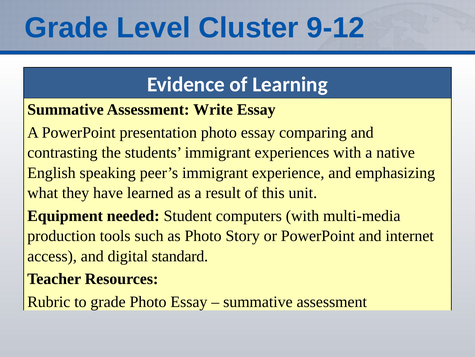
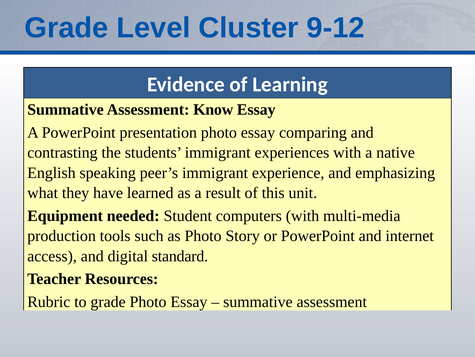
Write: Write -> Know
